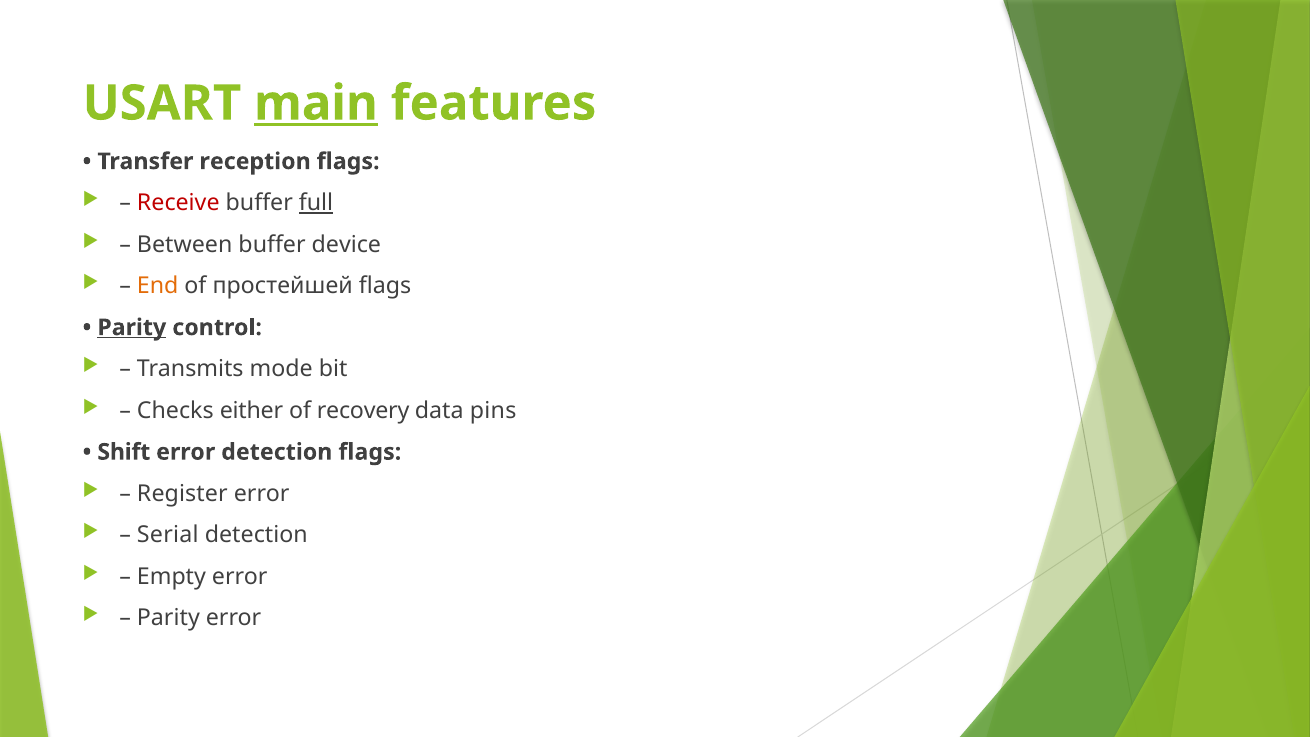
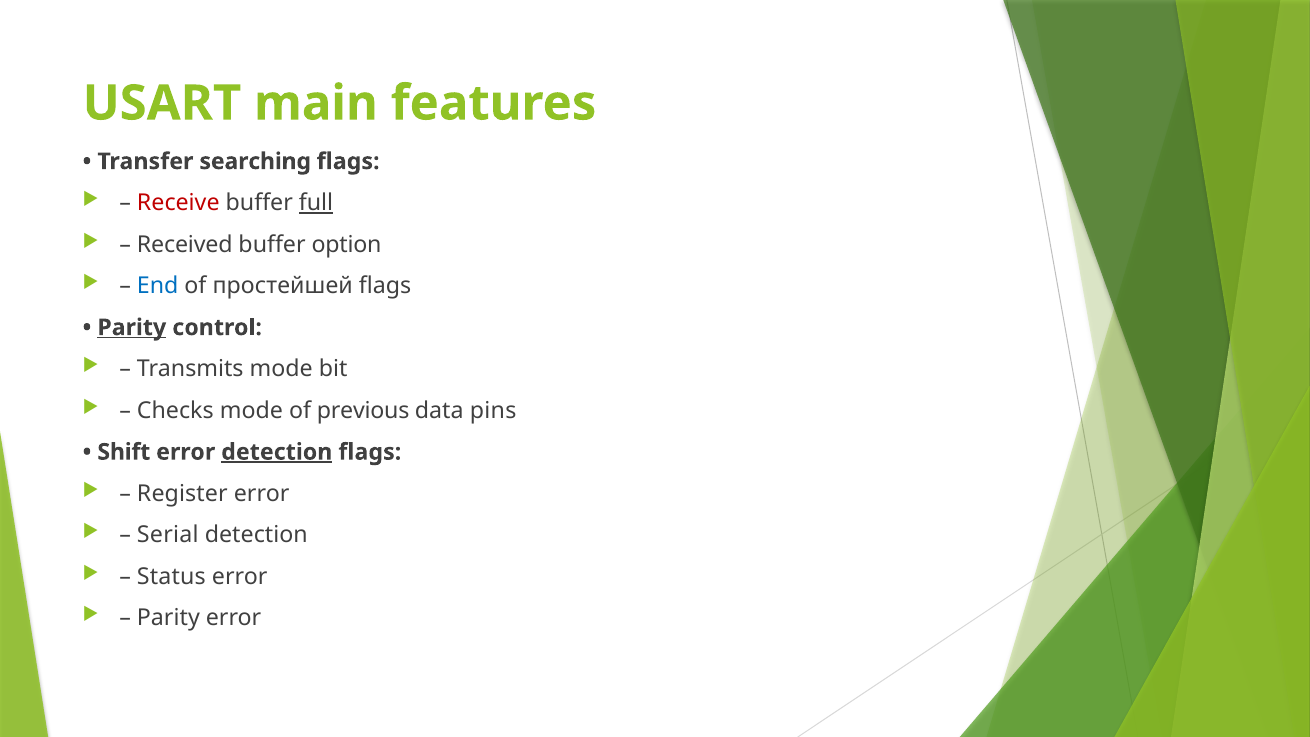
main underline: present -> none
reception: reception -> searching
Between: Between -> Received
device: device -> option
End colour: orange -> blue
Checks either: either -> mode
recovery: recovery -> previous
detection at (277, 452) underline: none -> present
Empty: Empty -> Status
